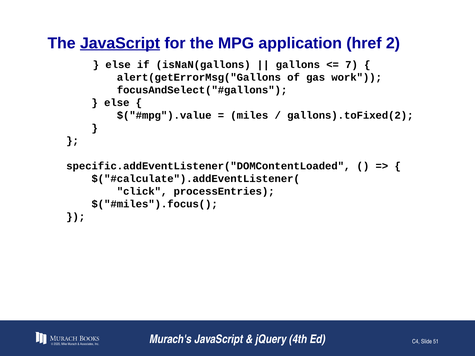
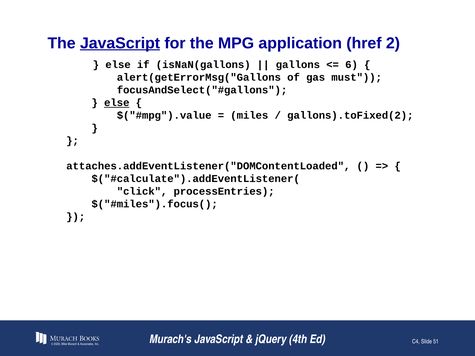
7: 7 -> 6
work: work -> must
else at (117, 103) underline: none -> present
specific.addEventListener("DOMContentLoaded: specific.addEventListener("DOMContentLoaded -> attaches.addEventListener("DOMContentLoaded
